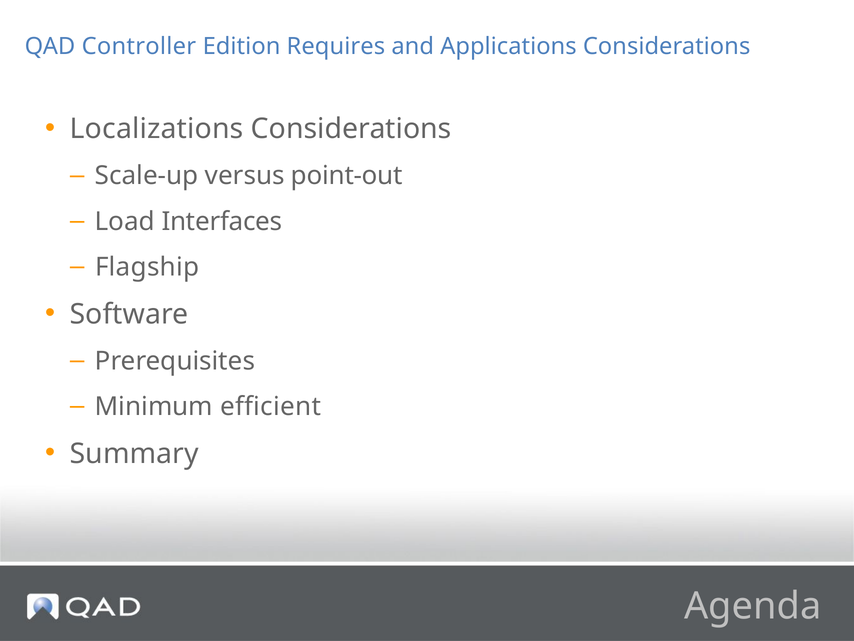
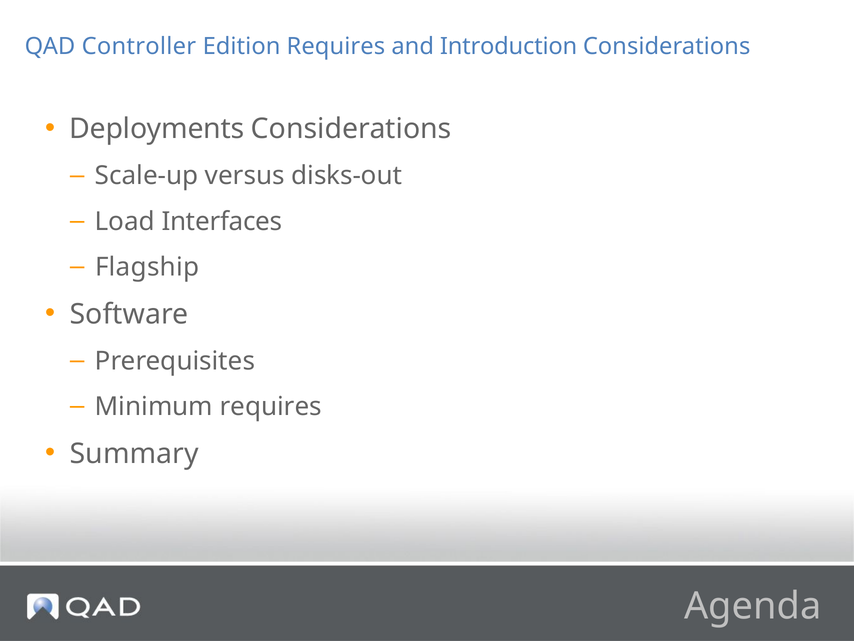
Applications: Applications -> Introduction
Localizations: Localizations -> Deployments
point-out: point-out -> disks-out
Minimum efficient: efficient -> requires
